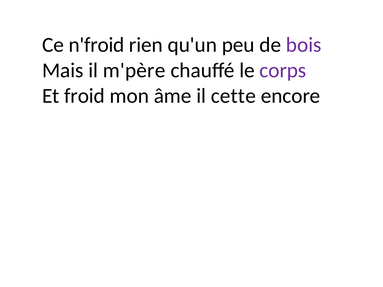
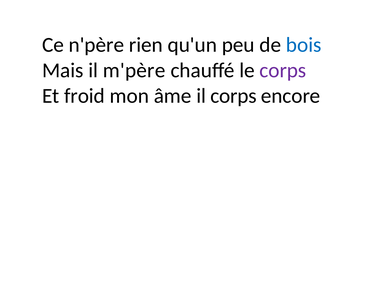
n'froid: n'froid -> n'père
bois colour: purple -> blue
il cette: cette -> corps
